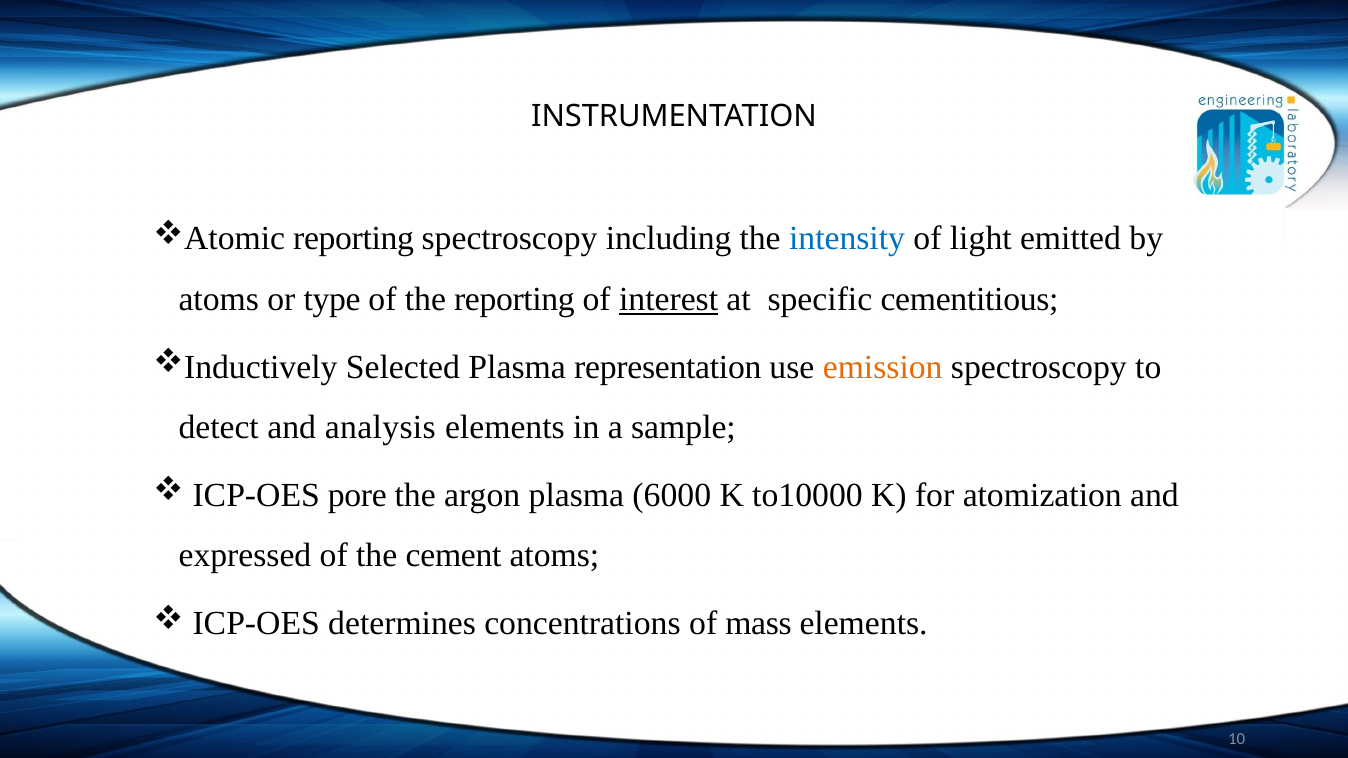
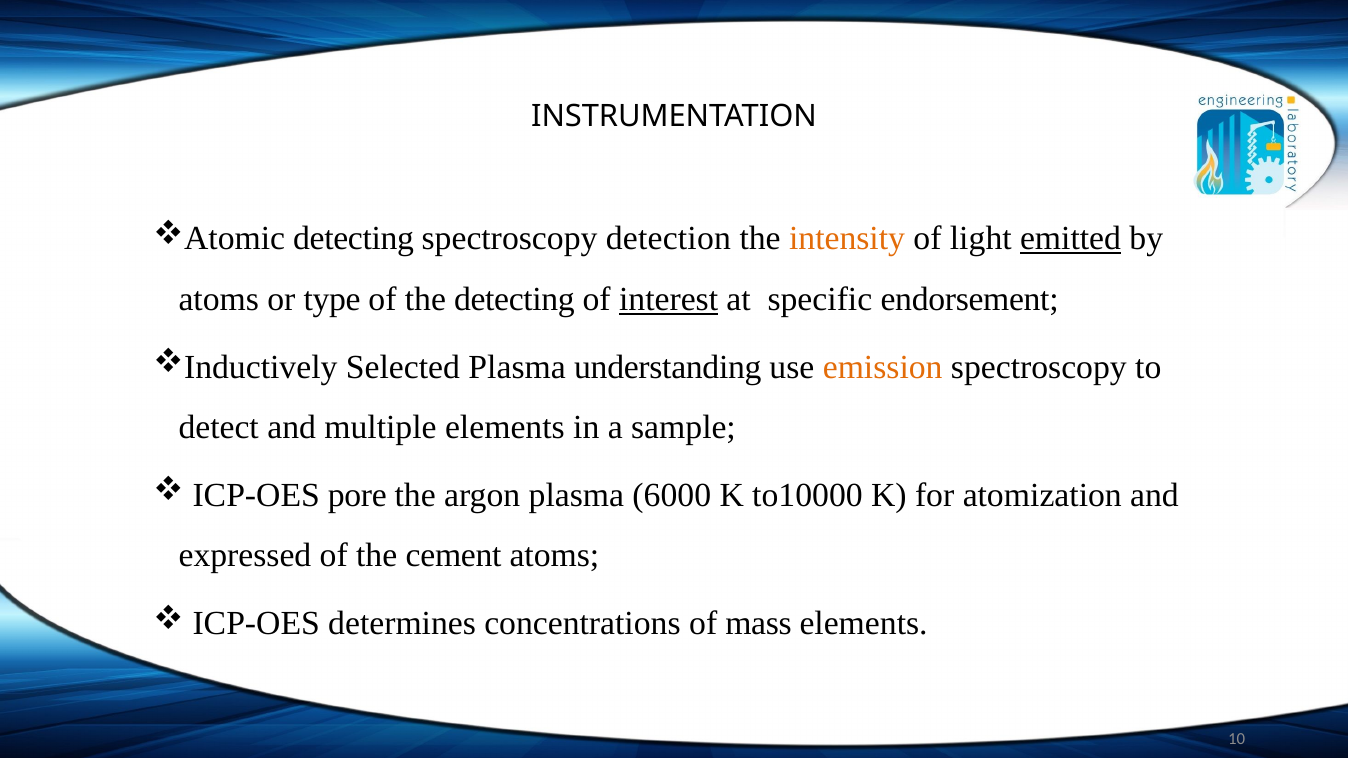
reporting at (354, 239): reporting -> detecting
including: including -> detection
intensity colour: blue -> orange
emitted underline: none -> present
the reporting: reporting -> detecting
cementitious: cementitious -> endorsement
representation: representation -> understanding
analysis: analysis -> multiple
